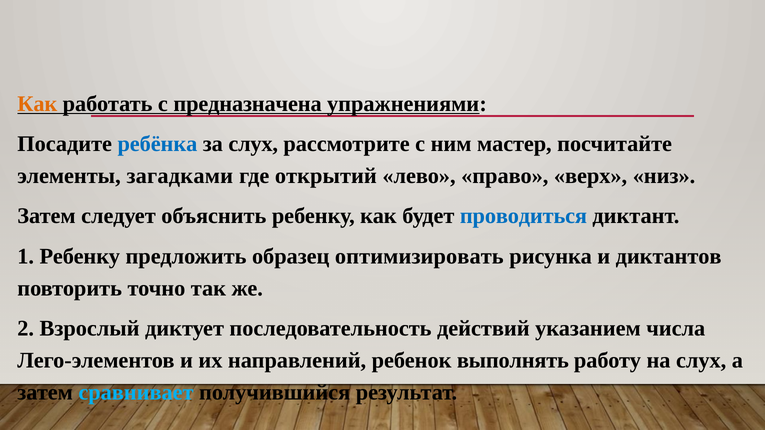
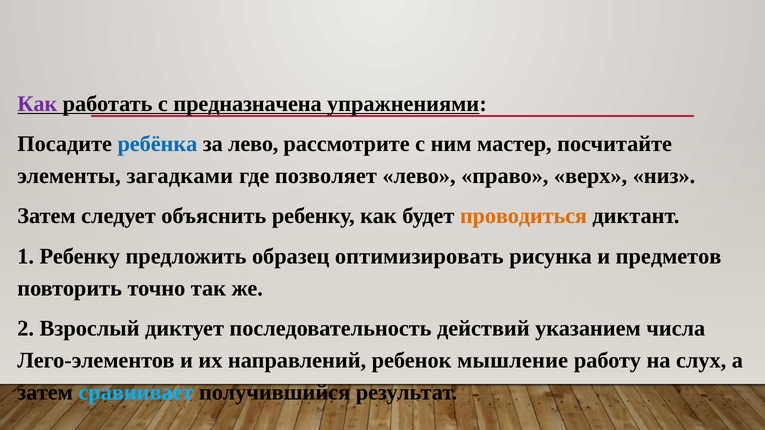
Как at (37, 104) colour: orange -> purple
за слух: слух -> лево
открытий: открытий -> позволяет
проводиться colour: blue -> orange
диктантов: диктантов -> предметов
выполнять: выполнять -> мышление
